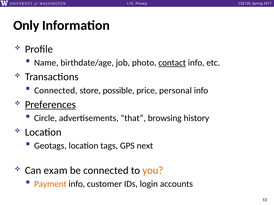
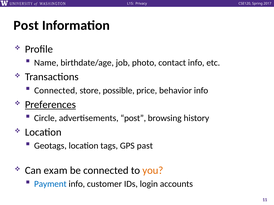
Only at (26, 25): Only -> Post
contact underline: present -> none
personal: personal -> behavior
advertisements that: that -> post
next: next -> past
Payment colour: orange -> blue
